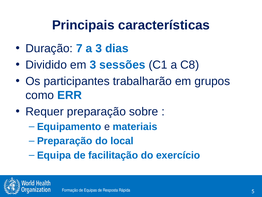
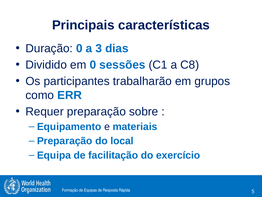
Duração 7: 7 -> 0
em 3: 3 -> 0
